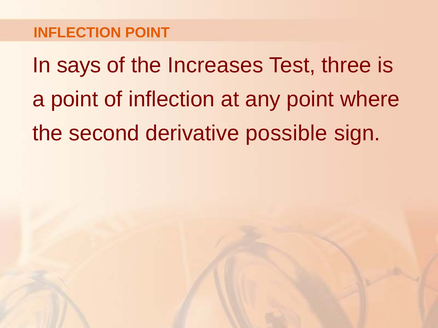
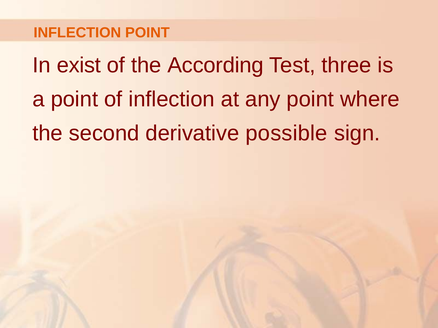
says: says -> exist
Increases: Increases -> According
